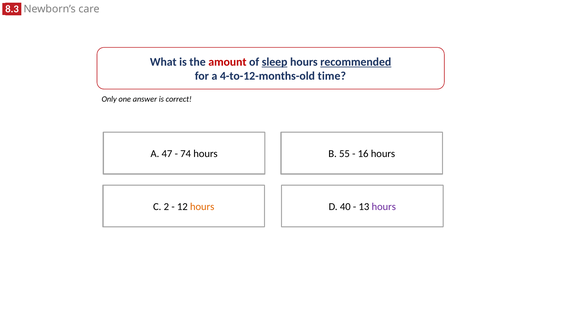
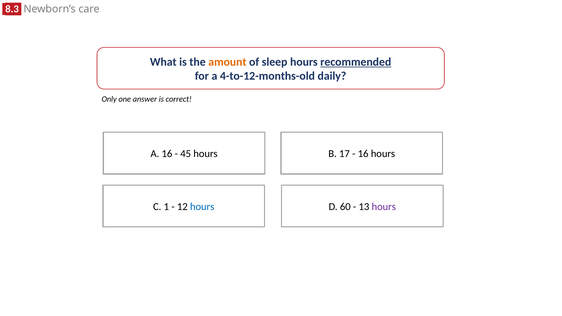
amount colour: red -> orange
sleep underline: present -> none
time: time -> daily
A 47: 47 -> 16
74: 74 -> 45
55: 55 -> 17
2: 2 -> 1
hours at (202, 207) colour: orange -> blue
40: 40 -> 60
